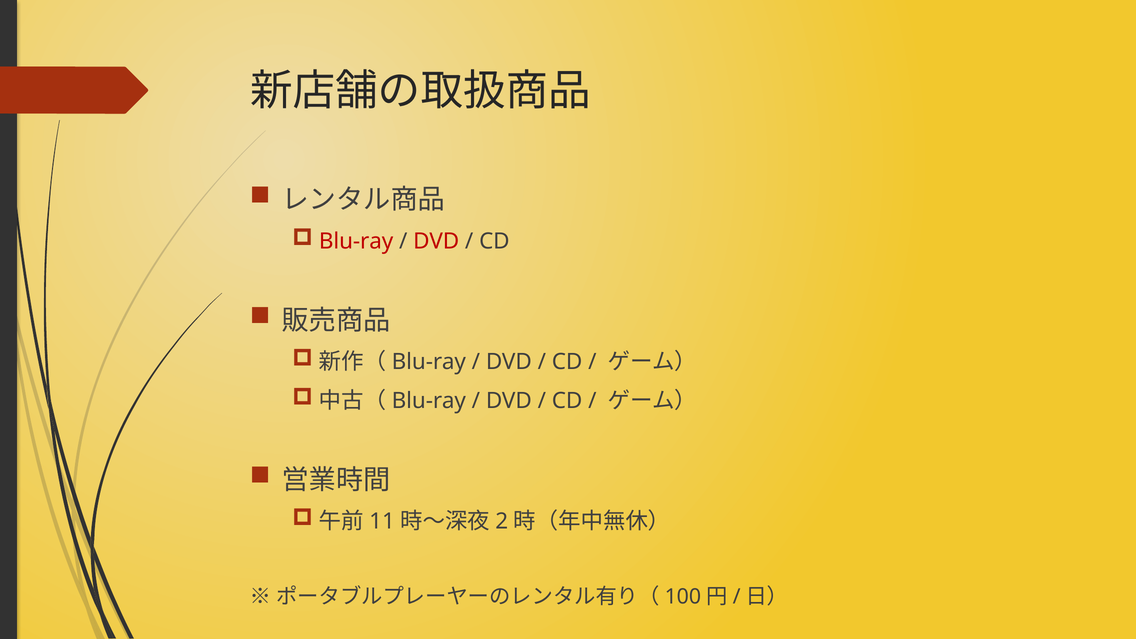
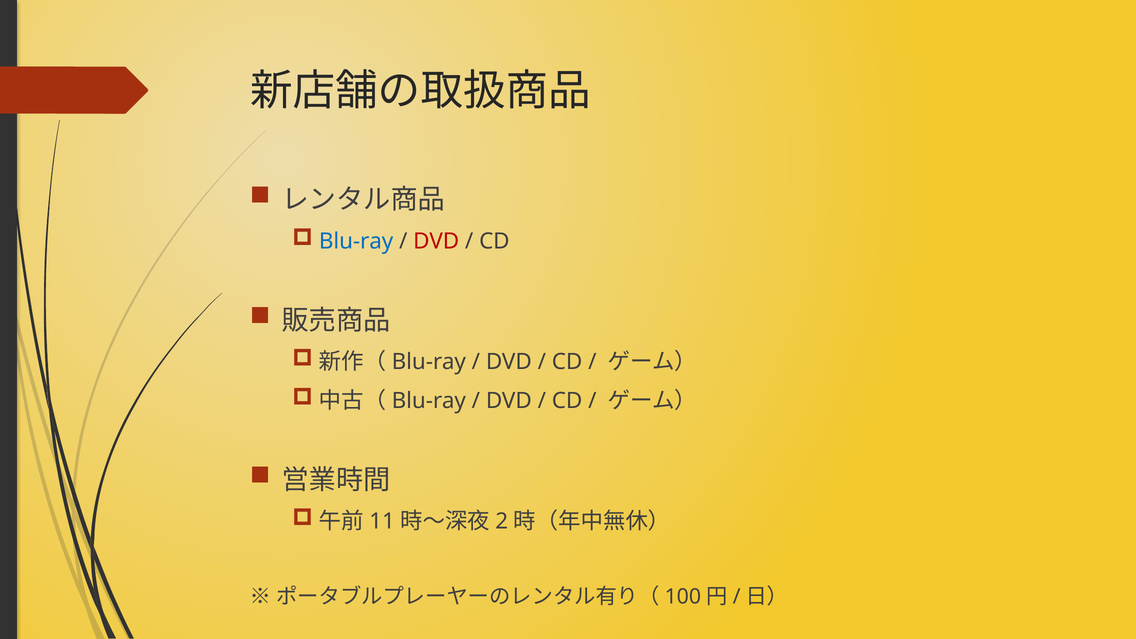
Blu-ray at (356, 241) colour: red -> blue
